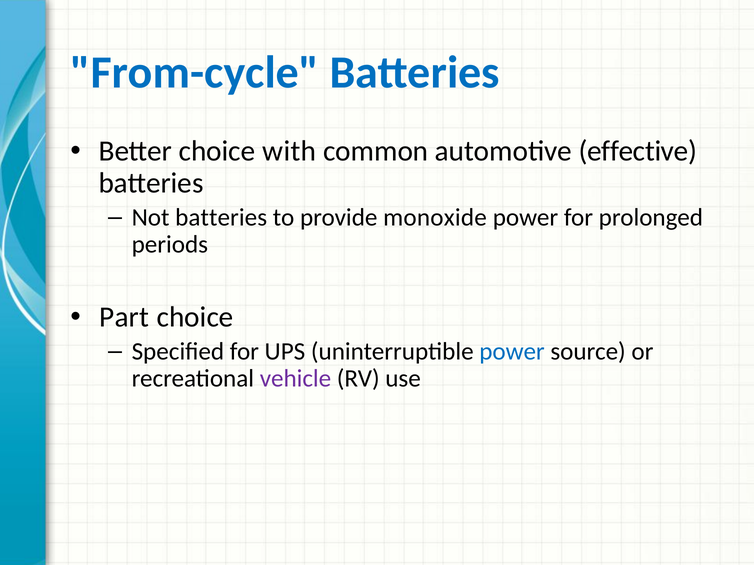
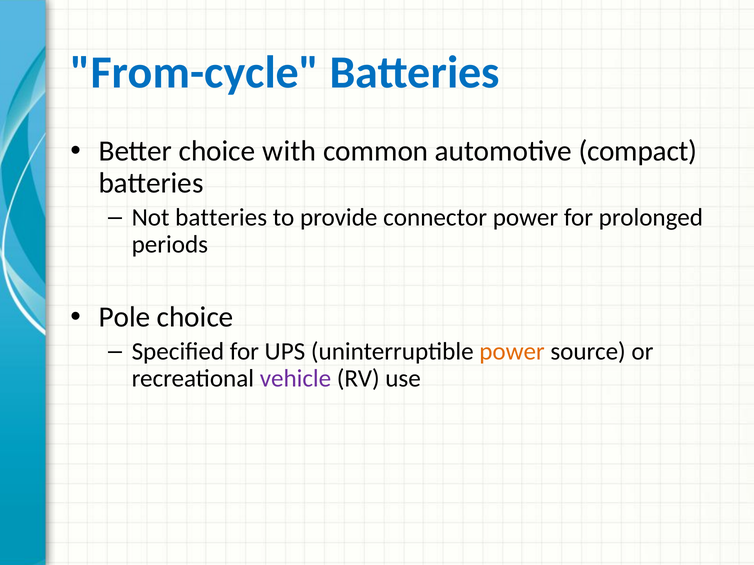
effective: effective -> compact
monoxide: monoxide -> connector
Part: Part -> Pole
power at (512, 352) colour: blue -> orange
